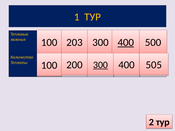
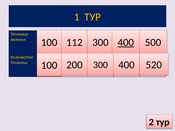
203: 203 -> 112
300 at (100, 65) underline: present -> none
505: 505 -> 520
